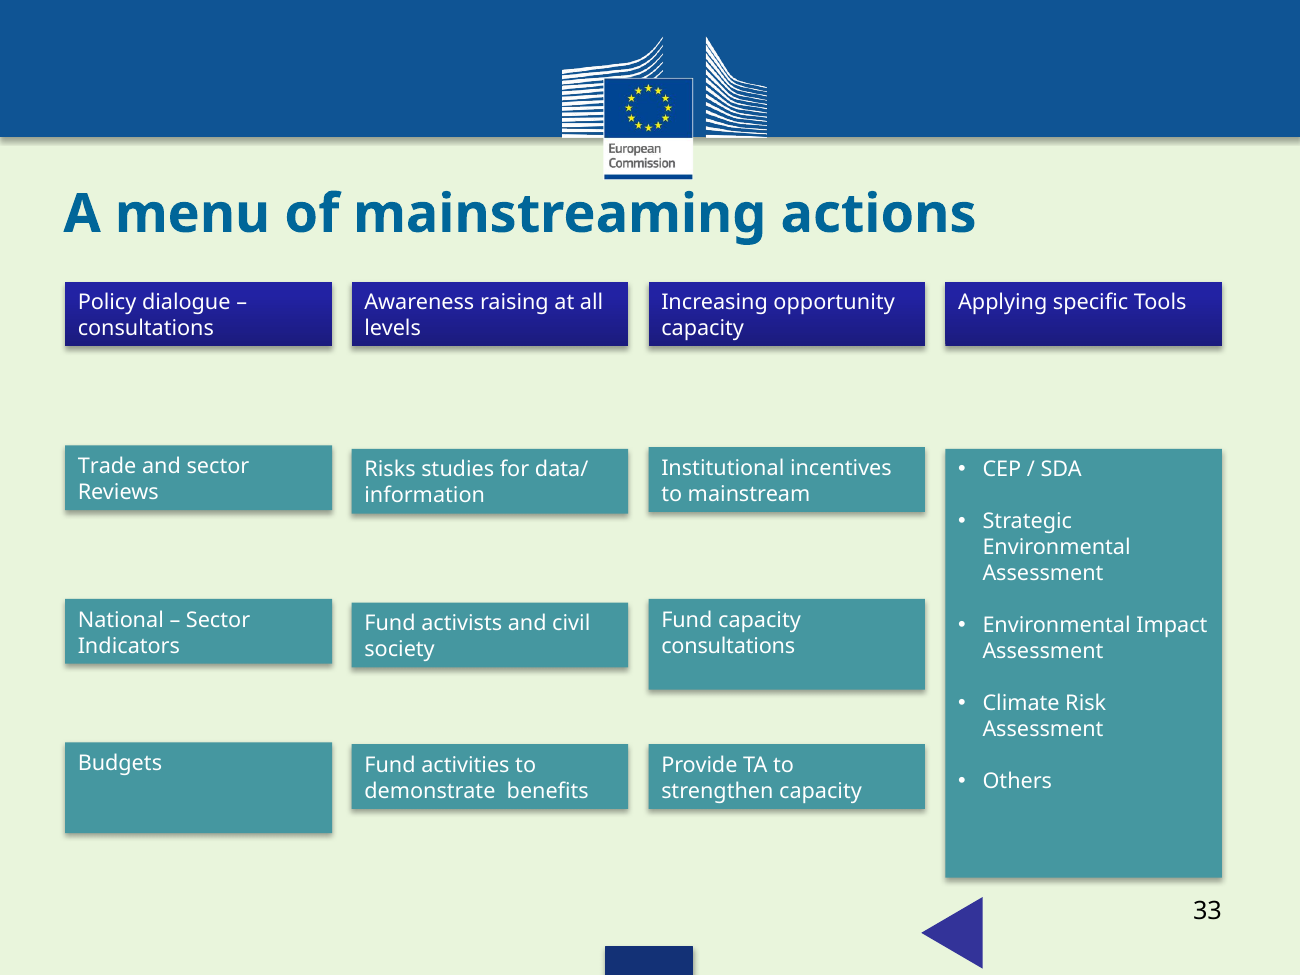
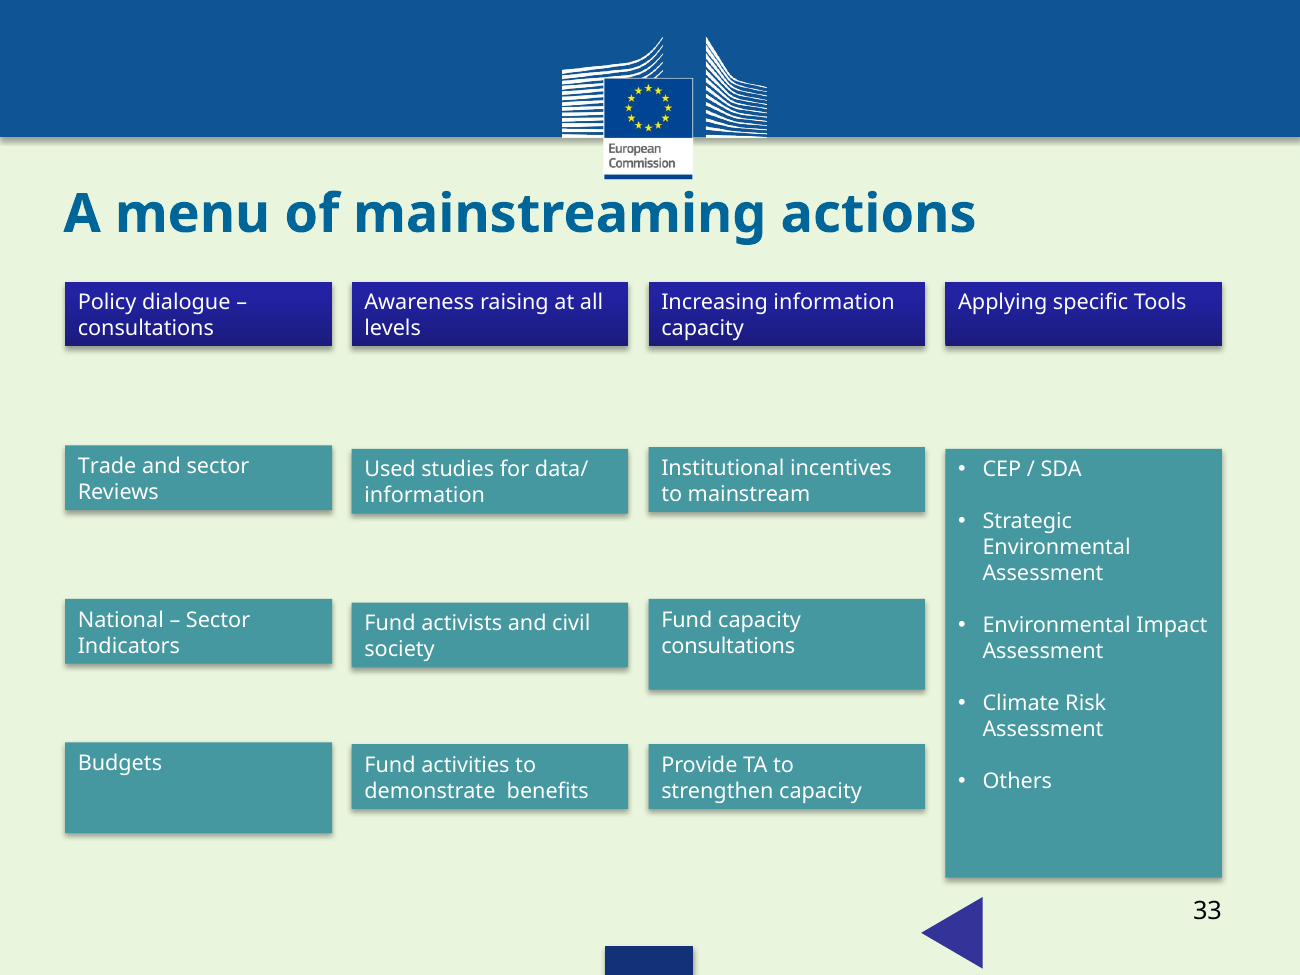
Increasing opportunity: opportunity -> information
Risks: Risks -> Used
